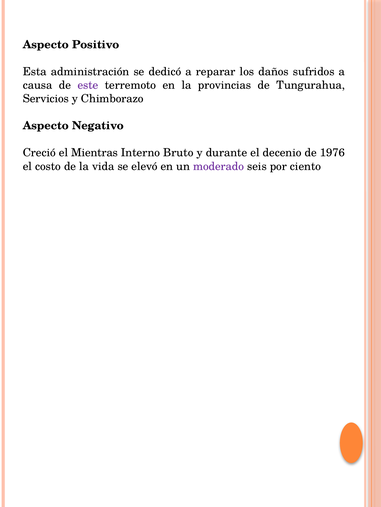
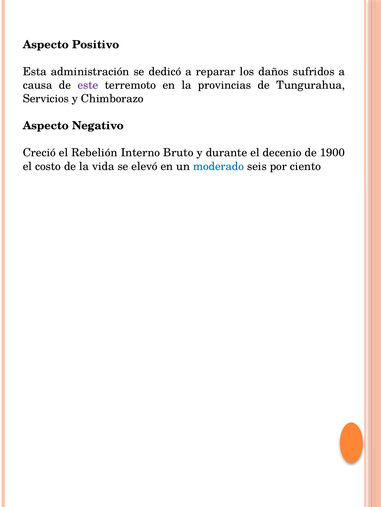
Mientras: Mientras -> Rebelión
1976: 1976 -> 1900
moderado colour: purple -> blue
